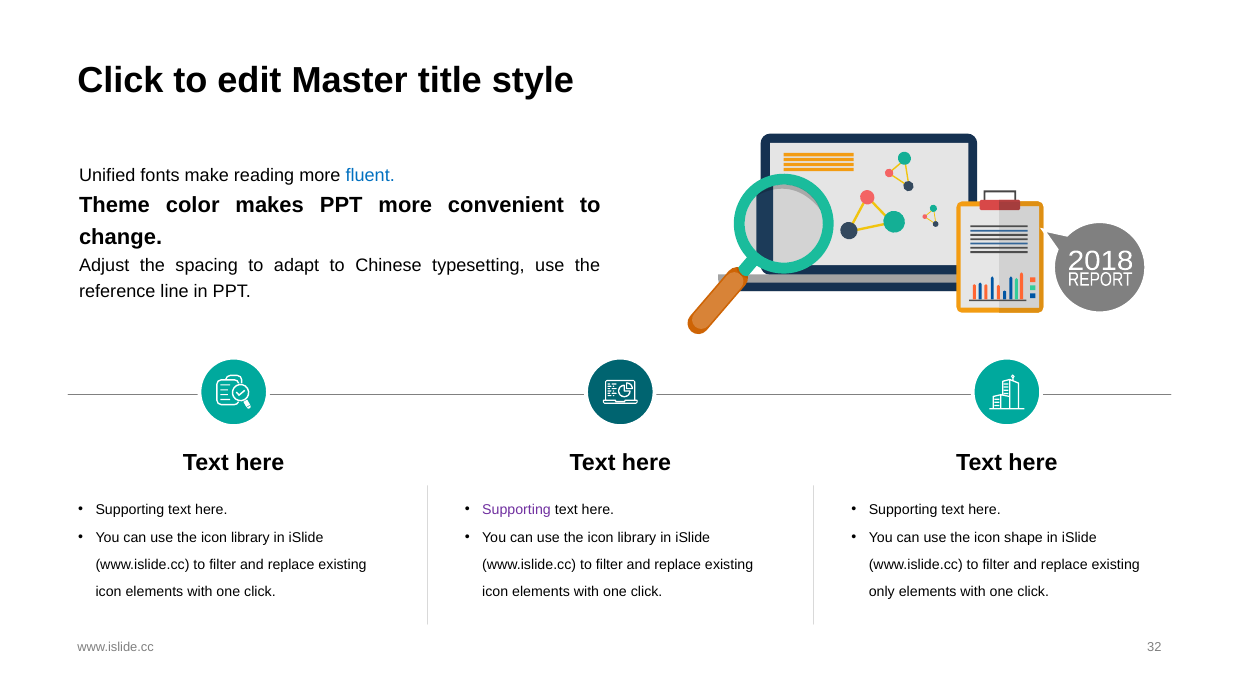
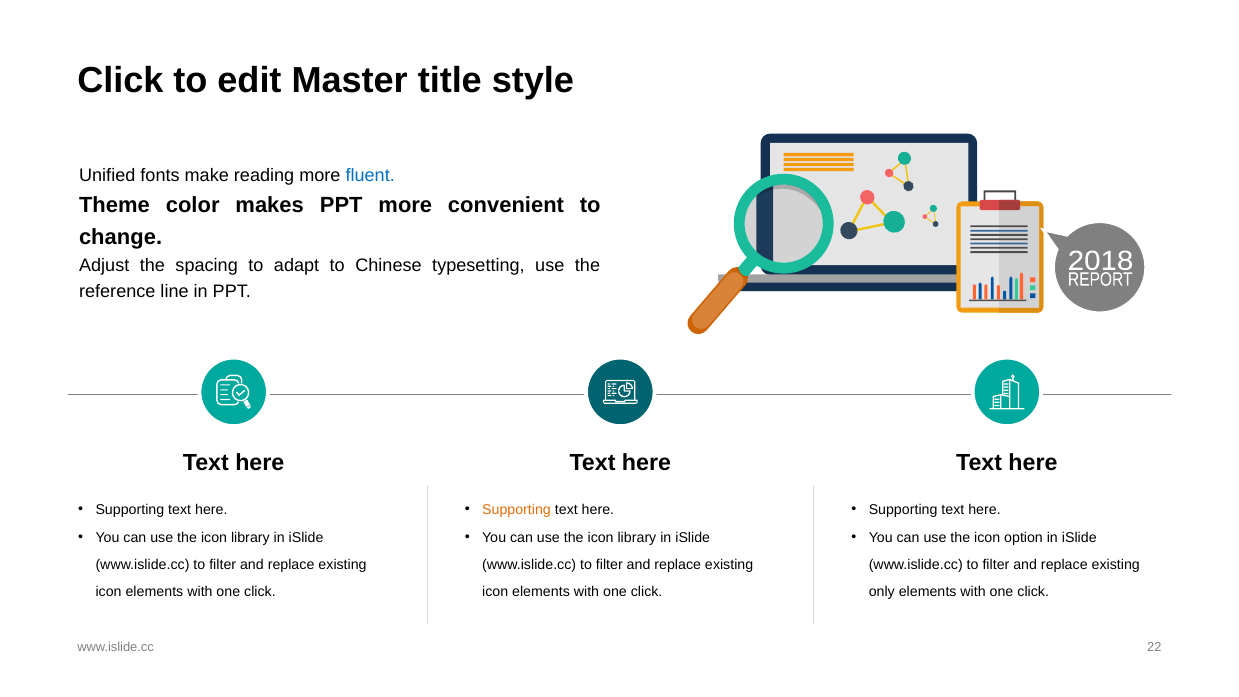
Supporting at (517, 510) colour: purple -> orange
shape: shape -> option
32: 32 -> 22
